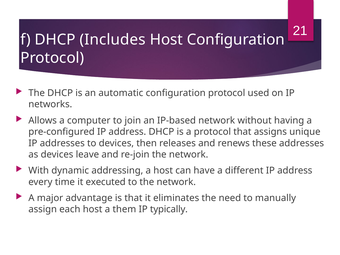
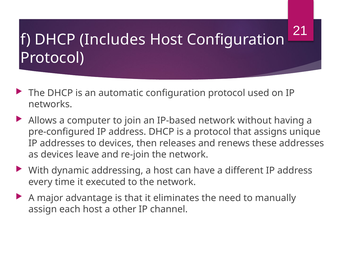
them: them -> other
typically: typically -> channel
